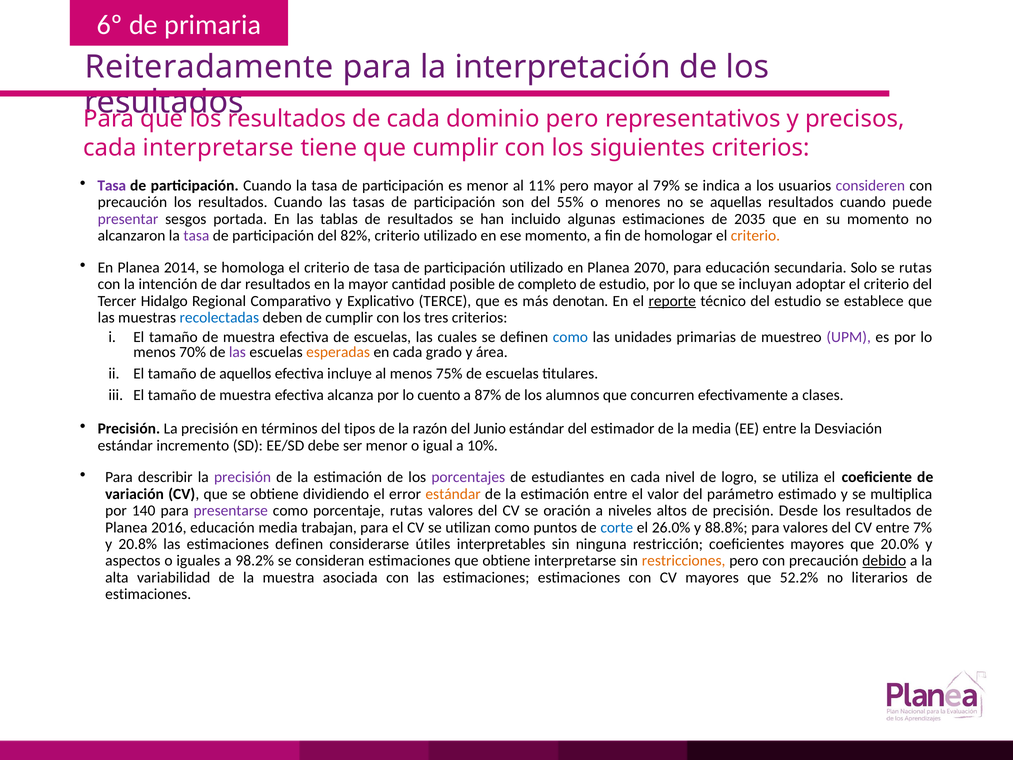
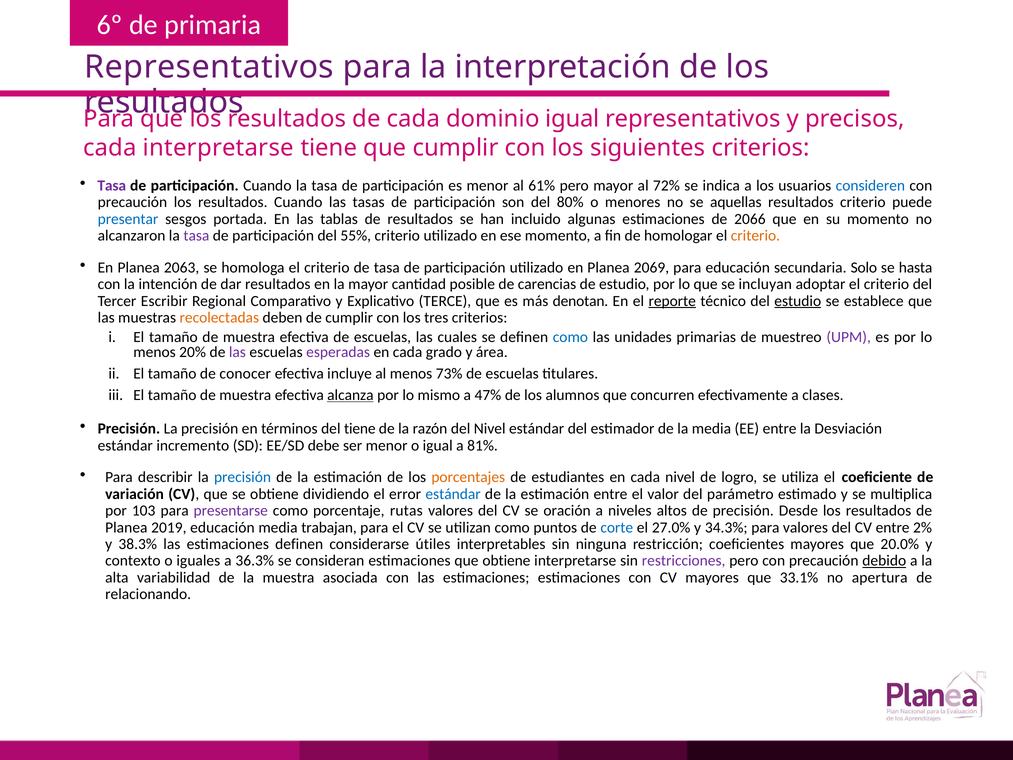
Reiteradamente at (209, 67): Reiteradamente -> Representativos
dominio pero: pero -> igual
11%: 11% -> 61%
79%: 79% -> 72%
consideren colour: purple -> blue
55%: 55% -> 80%
cuando at (863, 202): cuando -> criterio
presentar colour: purple -> blue
2035: 2035 -> 2066
82%: 82% -> 55%
2014: 2014 -> 2063
2070: 2070 -> 2069
se rutas: rutas -> hasta
completo: completo -> carencias
Hidalgo: Hidalgo -> Escribir
estudio at (798, 301) underline: none -> present
recolectadas colour: blue -> orange
70%: 70% -> 20%
esperadas colour: orange -> purple
aquellos: aquellos -> conocer
75%: 75% -> 73%
alcanza underline: none -> present
cuento: cuento -> mismo
87%: 87% -> 47%
del tipos: tipos -> tiene
del Junio: Junio -> Nivel
10%: 10% -> 81%
precisión at (243, 477) colour: purple -> blue
porcentajes colour: purple -> orange
estándar at (453, 494) colour: orange -> blue
140: 140 -> 103
2016: 2016 -> 2019
26.0%: 26.0% -> 27.0%
88.8%: 88.8% -> 34.3%
7%: 7% -> 2%
20.8%: 20.8% -> 38.3%
aspectos: aspectos -> contexto
98.2%: 98.2% -> 36.3%
restricciones colour: orange -> purple
52.2%: 52.2% -> 33.1%
literarios: literarios -> apertura
estimaciones at (148, 594): estimaciones -> relacionando
